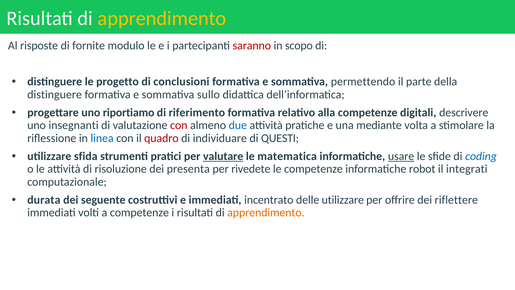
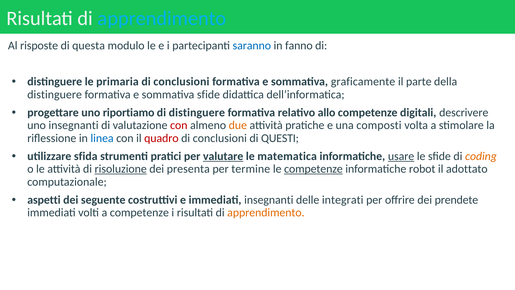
apprendimento at (162, 18) colour: yellow -> light blue
fornite: fornite -> questa
saranno colour: red -> blue
scopo: scopo -> fanno
progetto: progetto -> primaria
permettendo: permettendo -> graficamente
sommativa sullo: sullo -> sfide
di riferimento: riferimento -> distinguere
alla: alla -> allo
due colour: blue -> orange
mediante: mediante -> composti
individuare at (220, 138): individuare -> conclusioni
coding colour: blue -> orange
risoluzione underline: none -> present
rivedete: rivedete -> termine
competenze at (313, 169) underline: none -> present
integrati: integrati -> adottato
durata: durata -> aspetti
immediati incentrato: incentrato -> insegnanti
delle utilizzare: utilizzare -> integrati
riflettere: riflettere -> prendete
